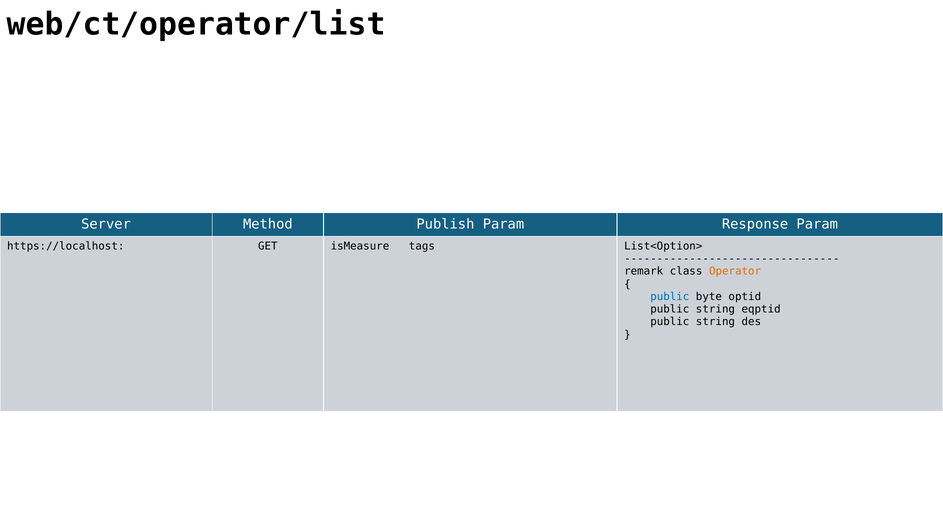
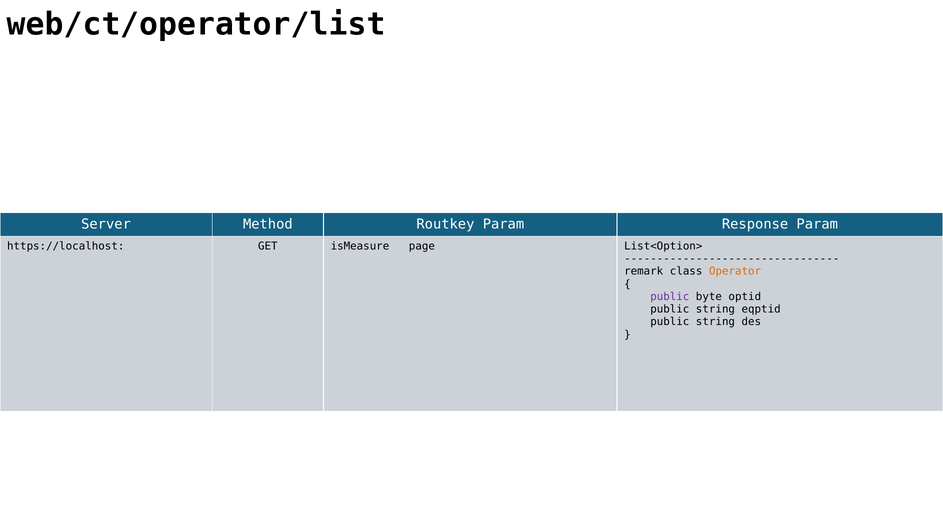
Publish: Publish -> Routkey
tags: tags -> page
public at (670, 297) colour: blue -> purple
